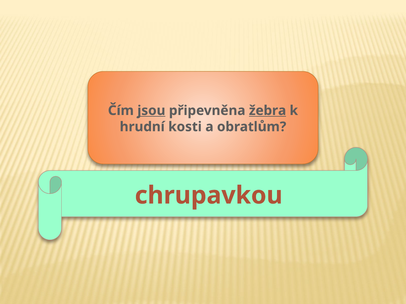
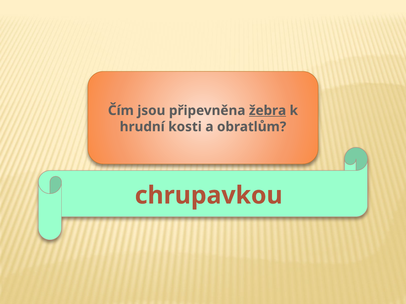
jsou underline: present -> none
